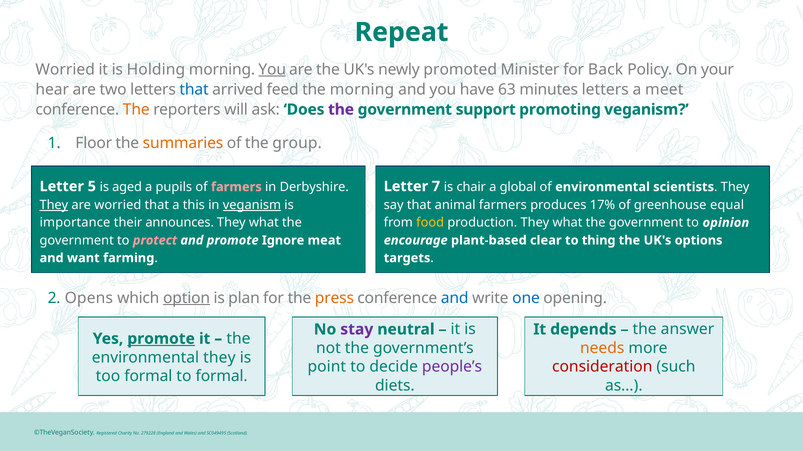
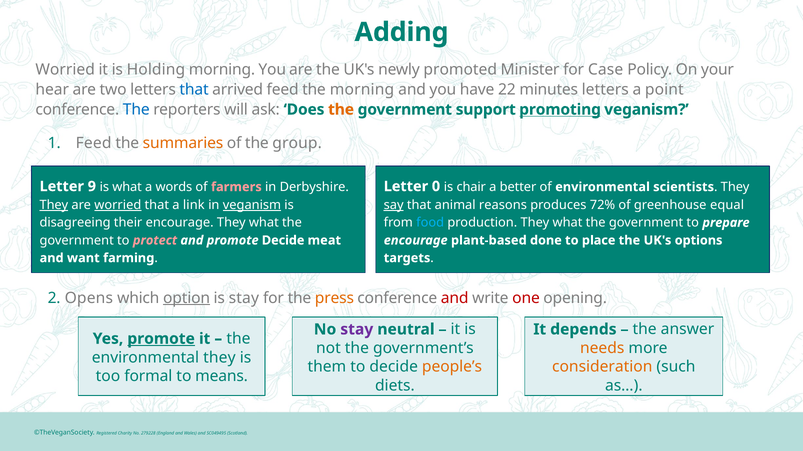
Repeat: Repeat -> Adding
You at (272, 70) underline: present -> none
Back: Back -> Case
63: 63 -> 22
meet: meet -> point
The at (136, 110) colour: orange -> blue
the at (341, 110) colour: purple -> orange
promoting underline: none -> present
1 Floor: Floor -> Feed
5: 5 -> 9
is aged: aged -> what
pupils: pupils -> words
7: 7 -> 0
global: global -> better
worried at (118, 205) underline: none -> present
this: this -> link
say underline: none -> present
animal farmers: farmers -> reasons
17%: 17% -> 72%
importance: importance -> disagreeing
their announces: announces -> encourage
food colour: yellow -> light blue
opinion: opinion -> prepare
promote Ignore: Ignore -> Decide
clear: clear -> done
thing: thing -> place
is plan: plan -> stay
and at (455, 298) colour: blue -> red
one colour: blue -> red
point: point -> them
people’s colour: purple -> orange
consideration colour: red -> orange
to formal: formal -> means
